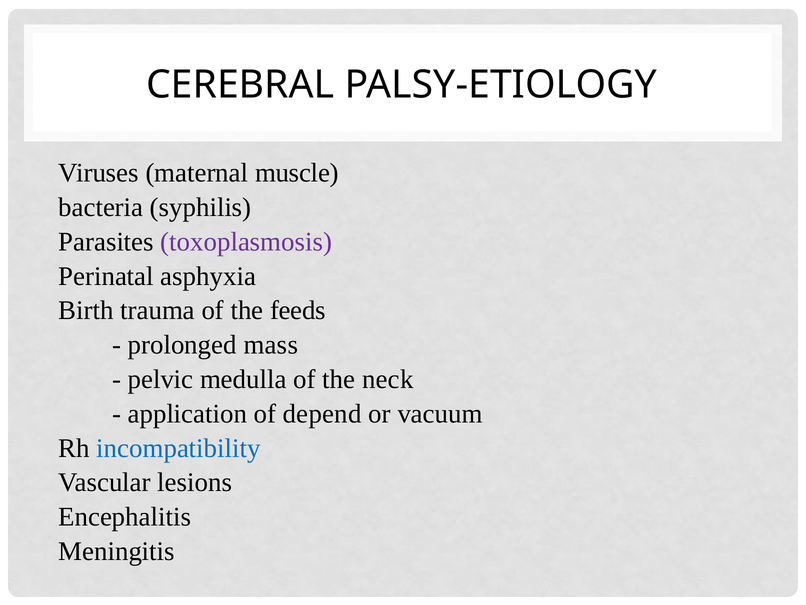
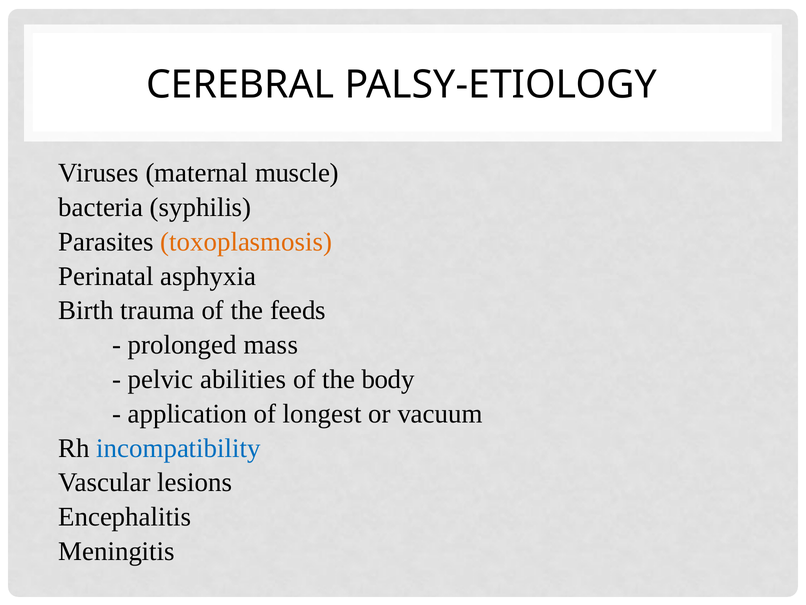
toxoplasmosis colour: purple -> orange
medulla: medulla -> abilities
neck: neck -> body
depend: depend -> longest
